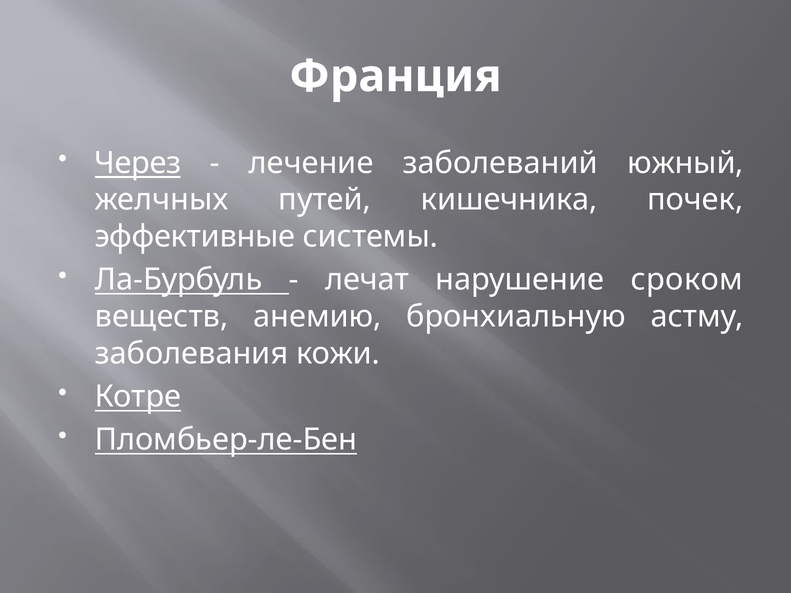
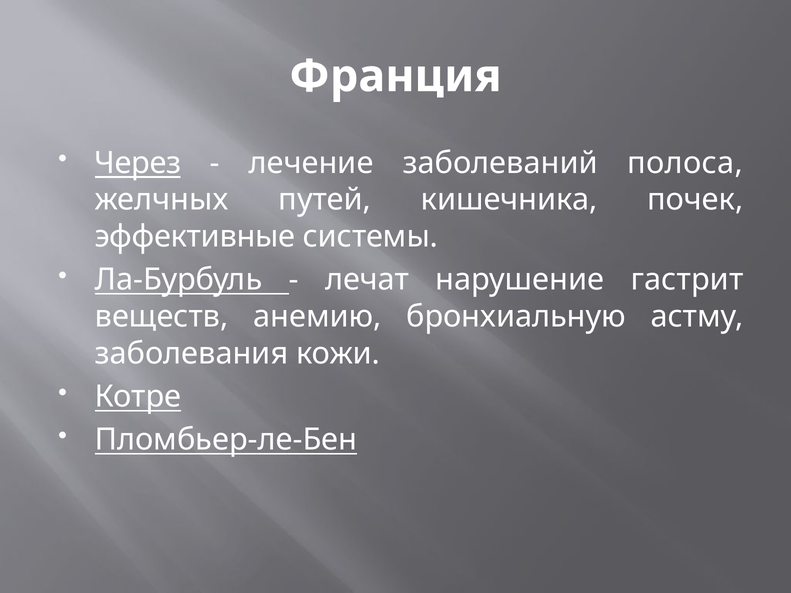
южный: южный -> полоса
сроком: сроком -> гастрит
